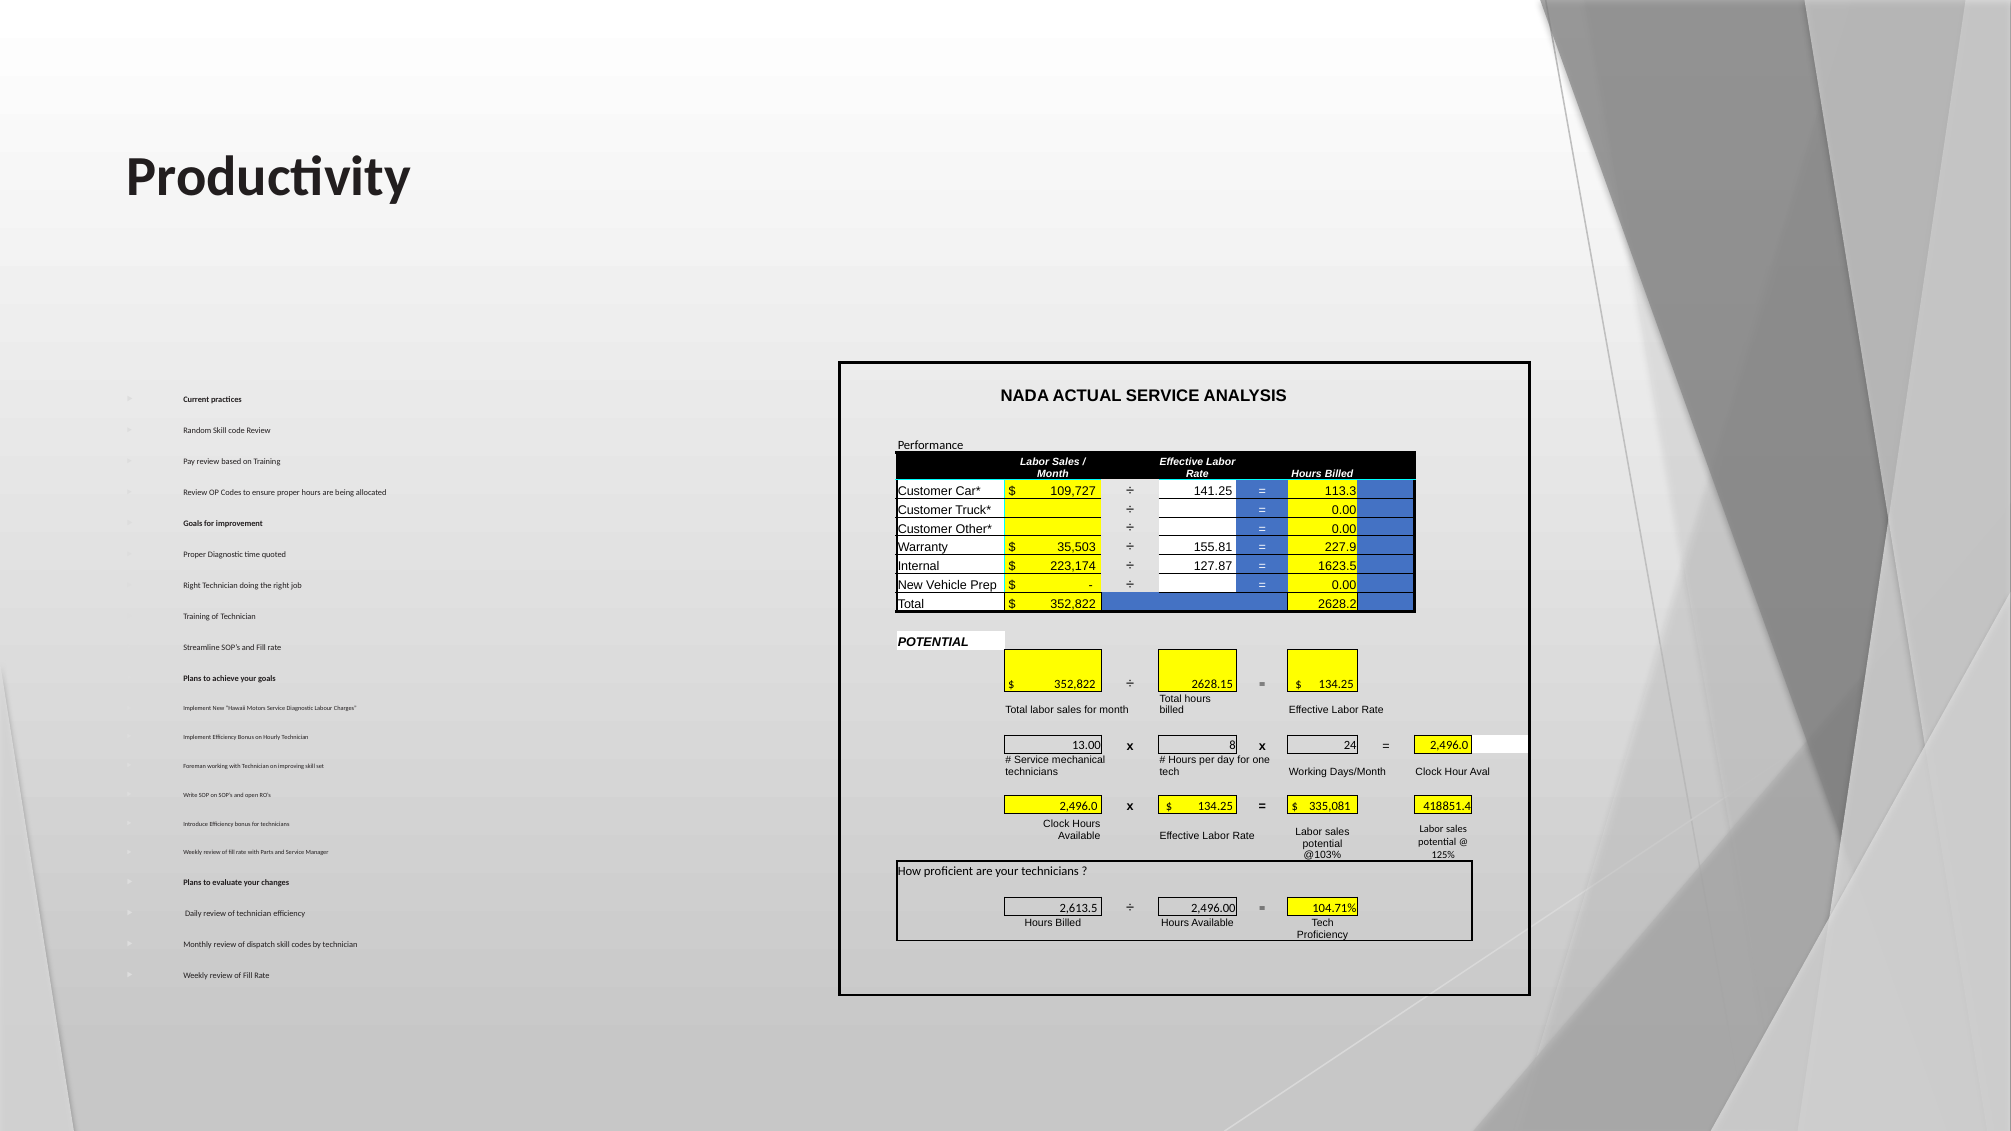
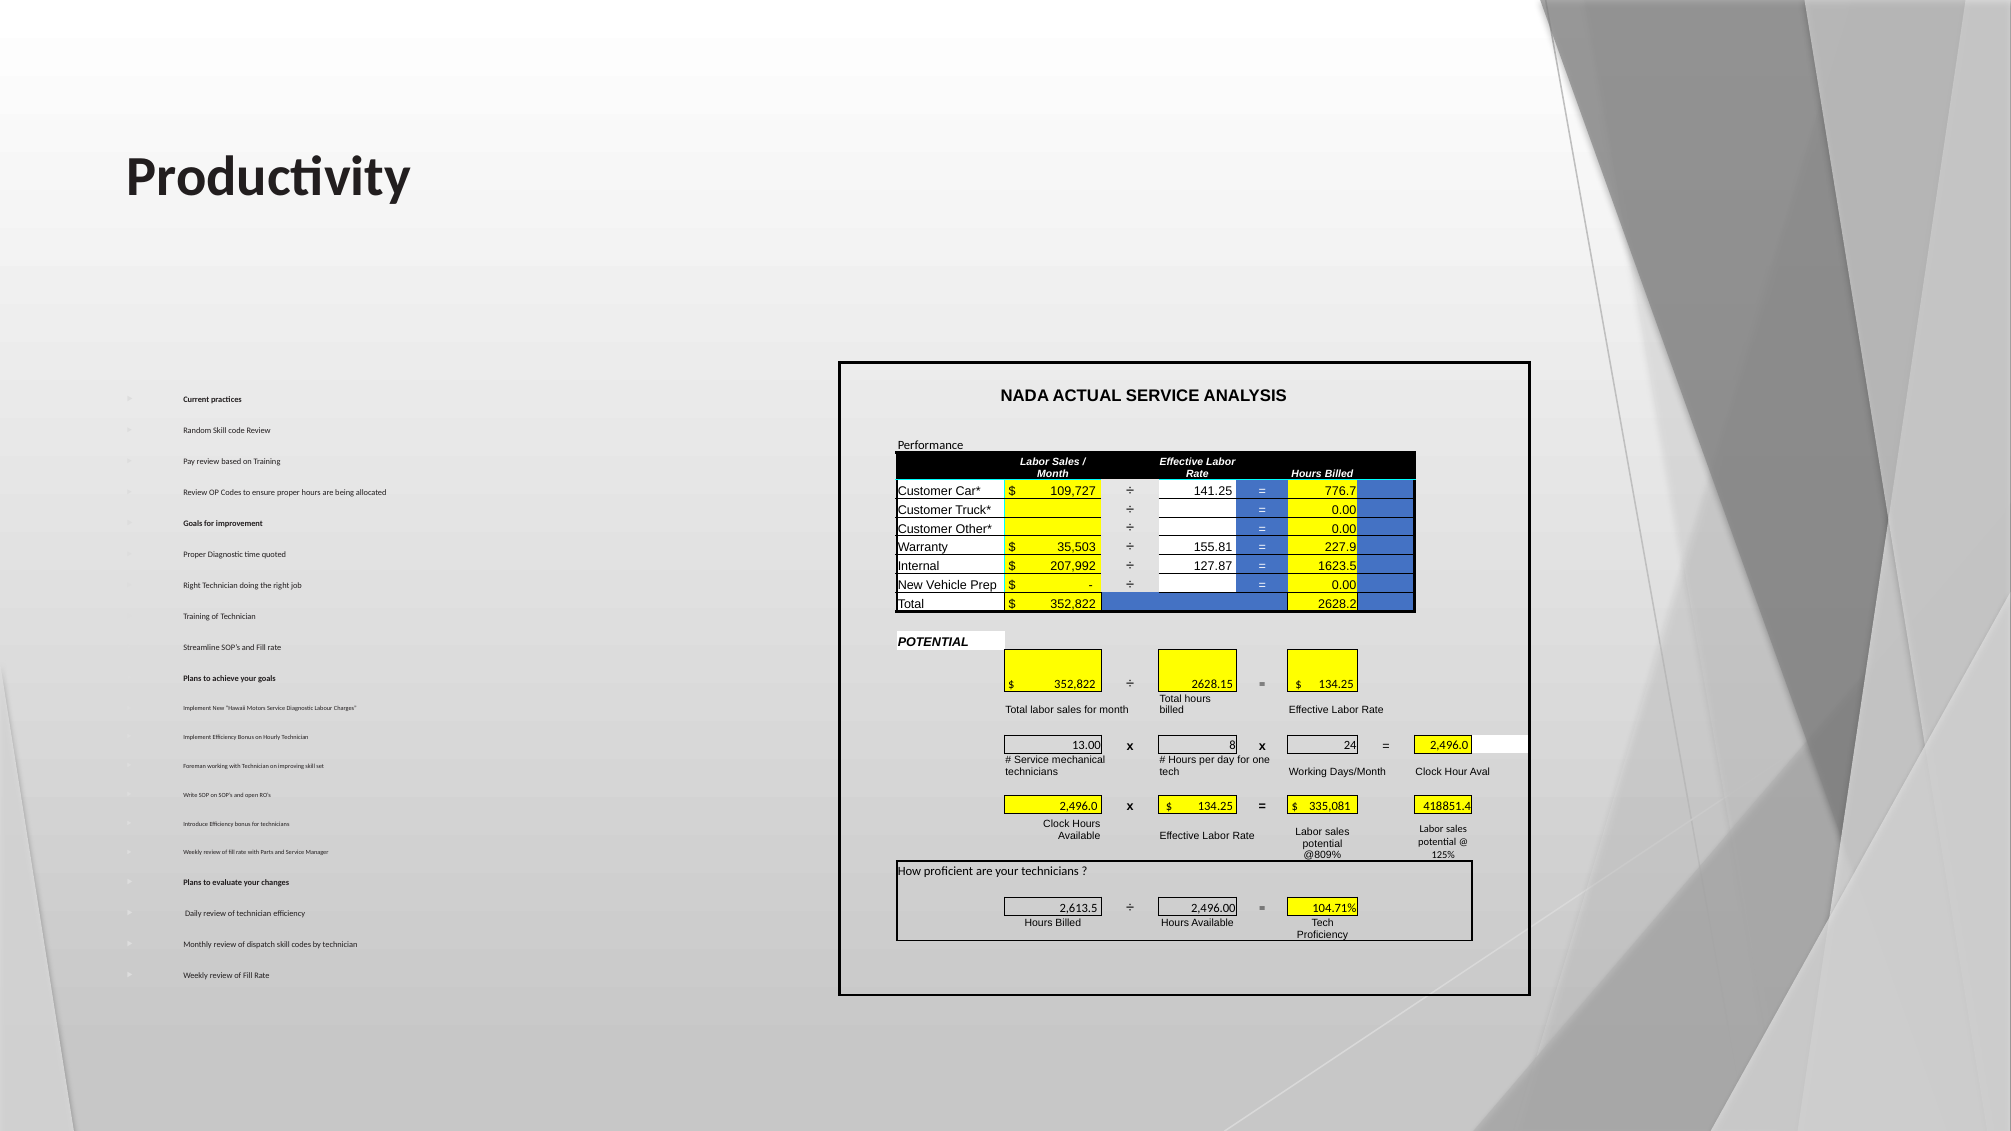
113.3: 113.3 -> 776.7
223,174: 223,174 -> 207,992
@103%: @103% -> @809%
